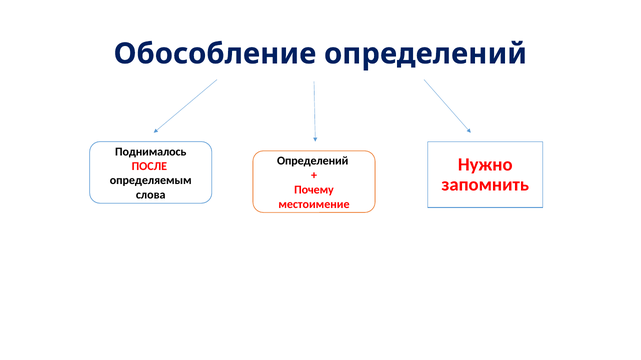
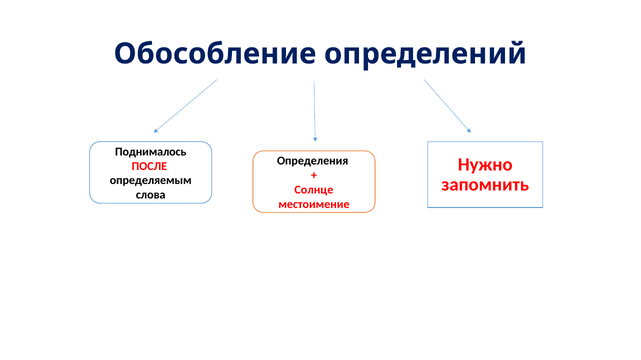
Определений at (313, 161): Определений -> Определения
Почему: Почему -> Солнце
